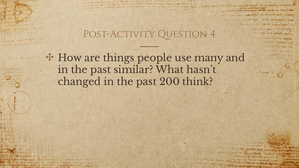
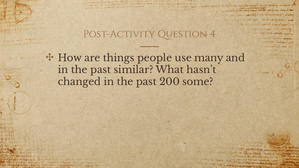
think: think -> some
